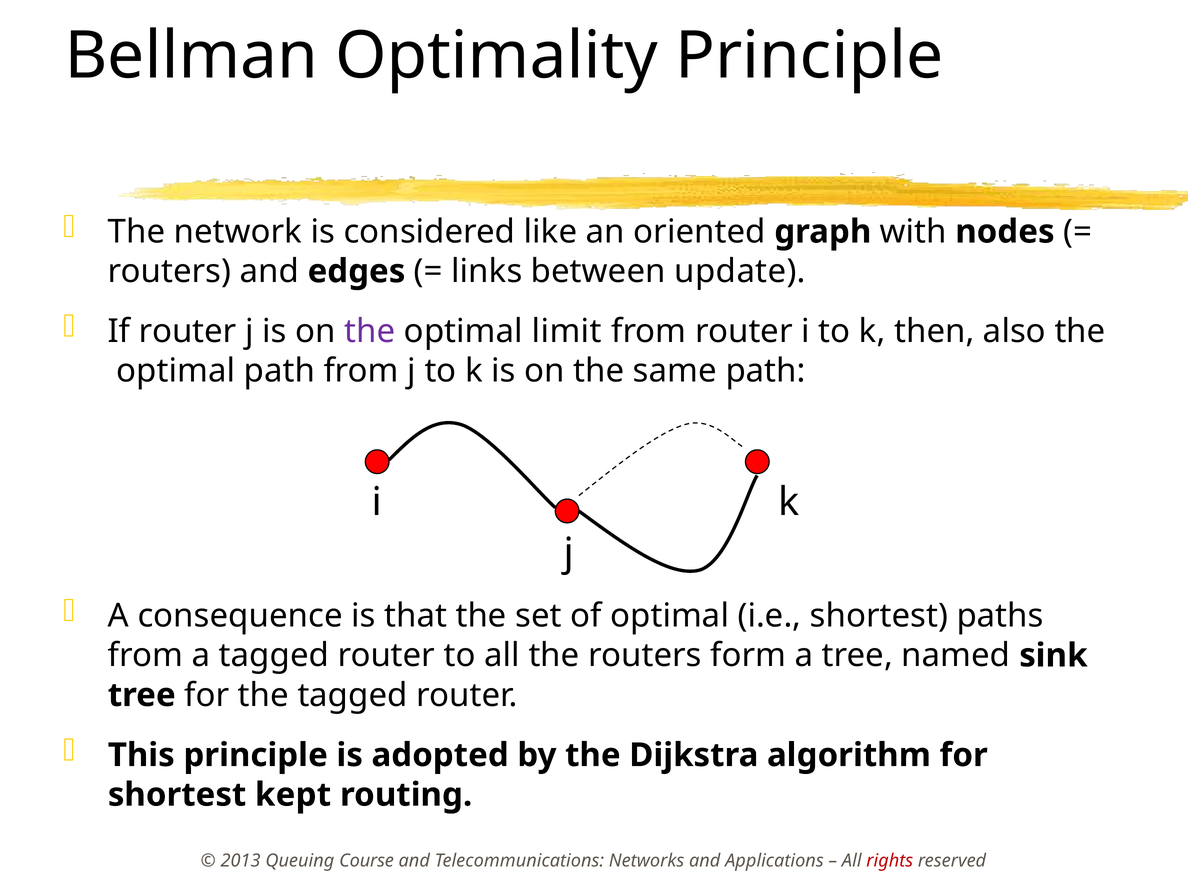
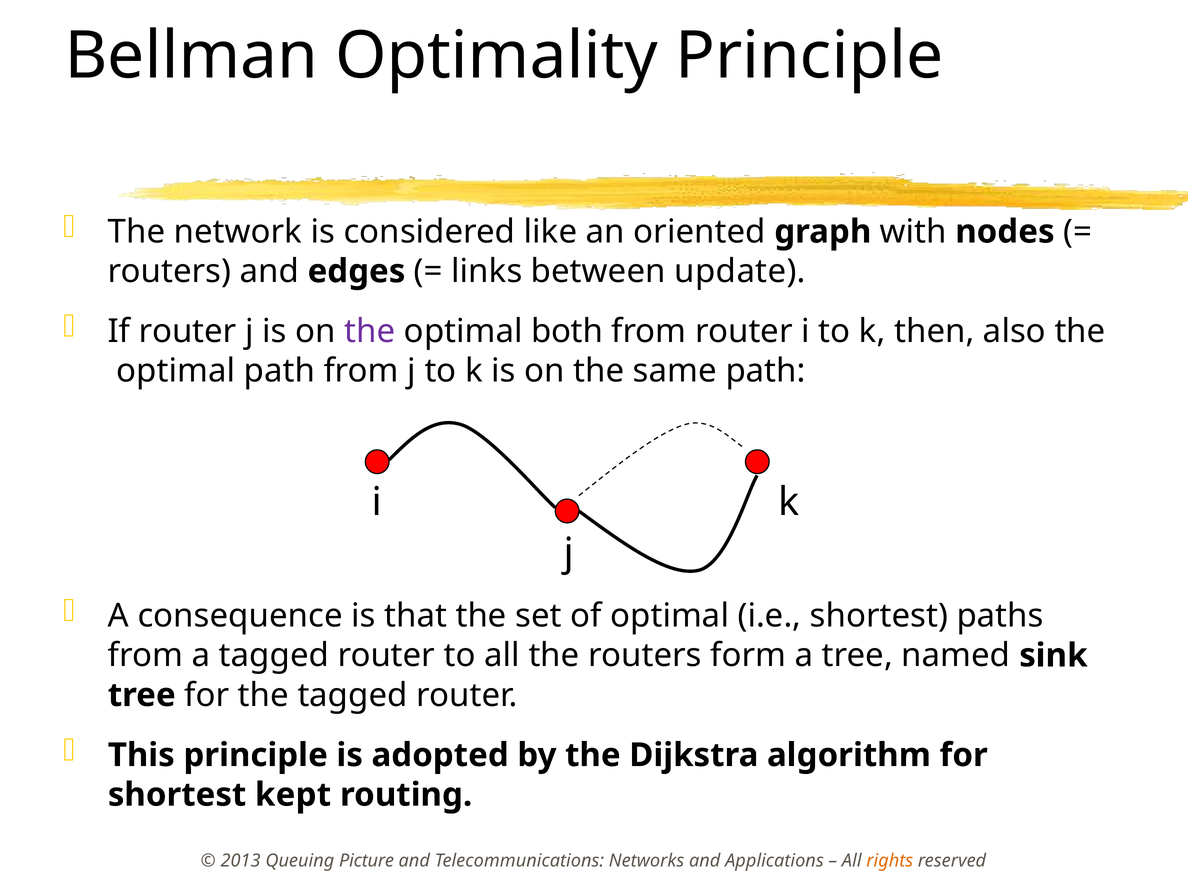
limit: limit -> both
Course: Course -> Picture
rights colour: red -> orange
